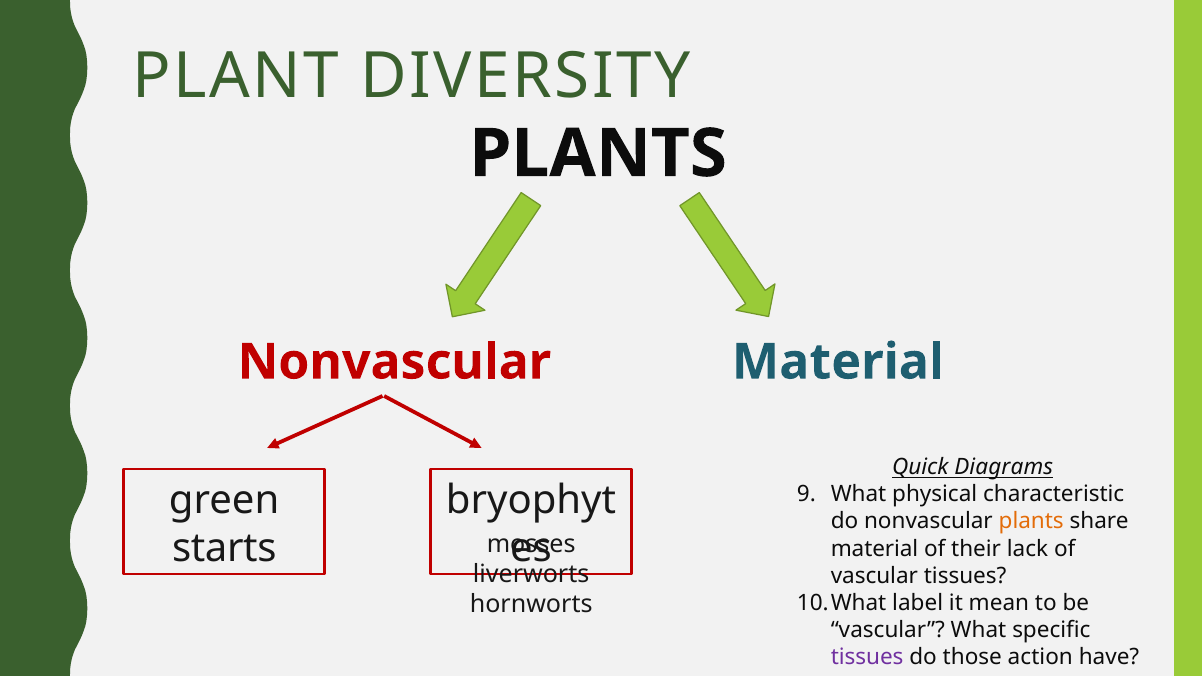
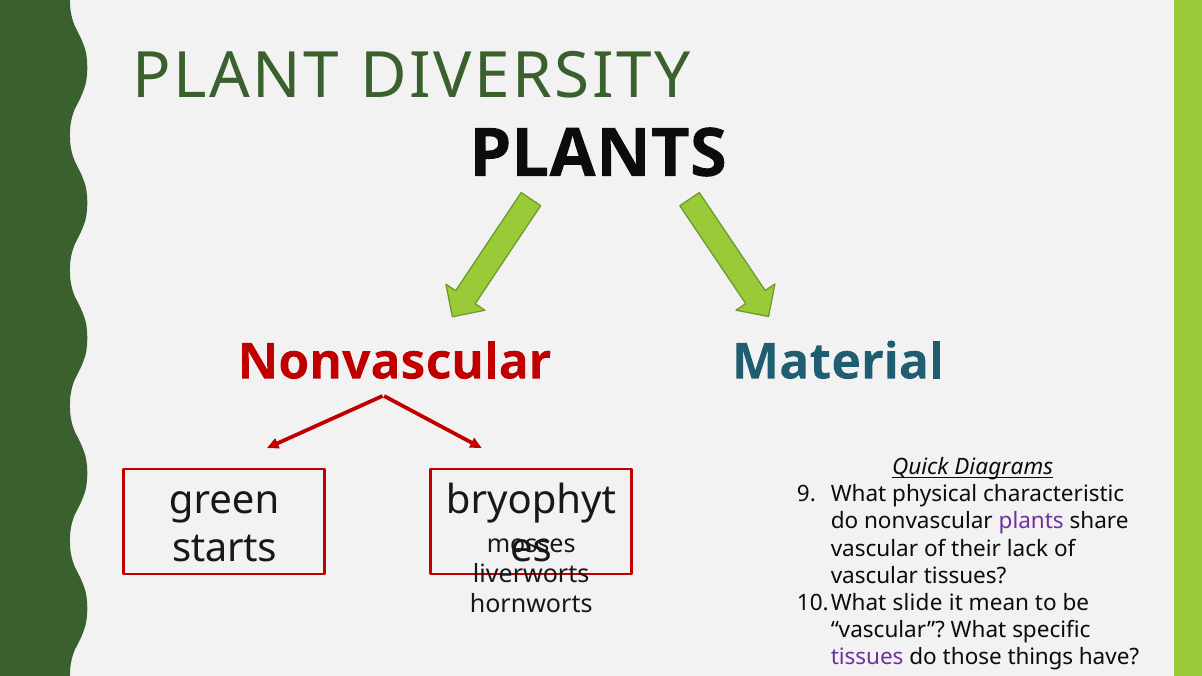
plants at (1031, 522) colour: orange -> purple
material at (874, 549): material -> vascular
label: label -> slide
action: action -> things
